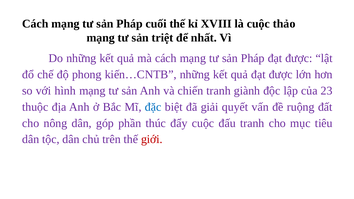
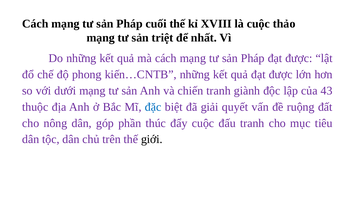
hình: hình -> dưới
23: 23 -> 43
giới colour: red -> black
